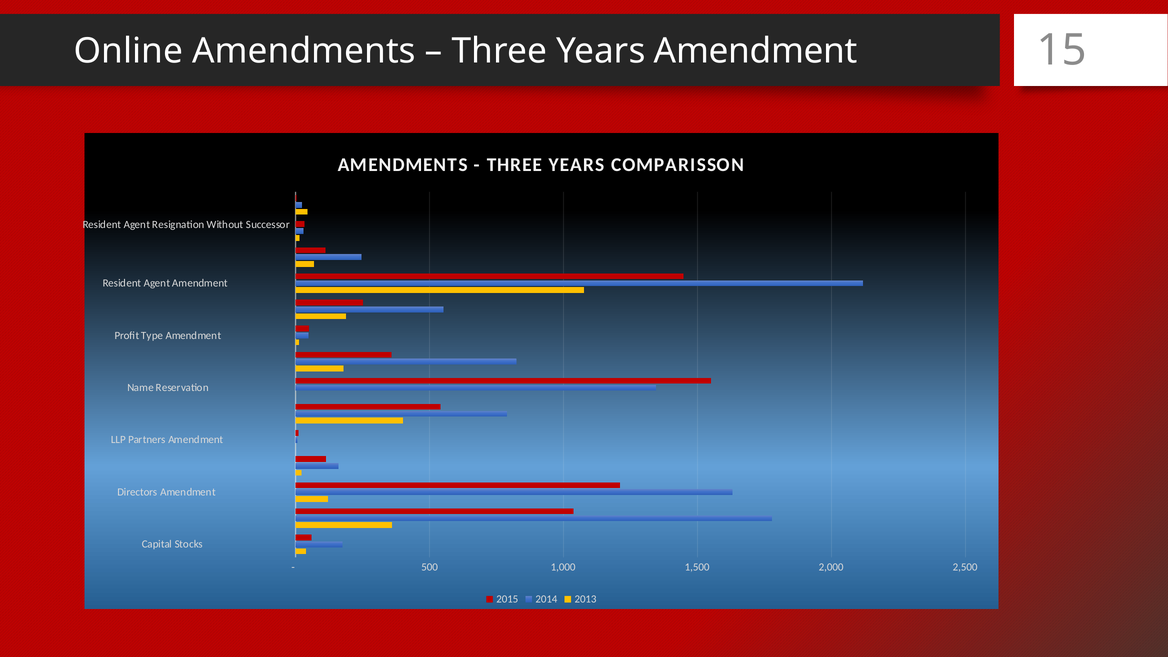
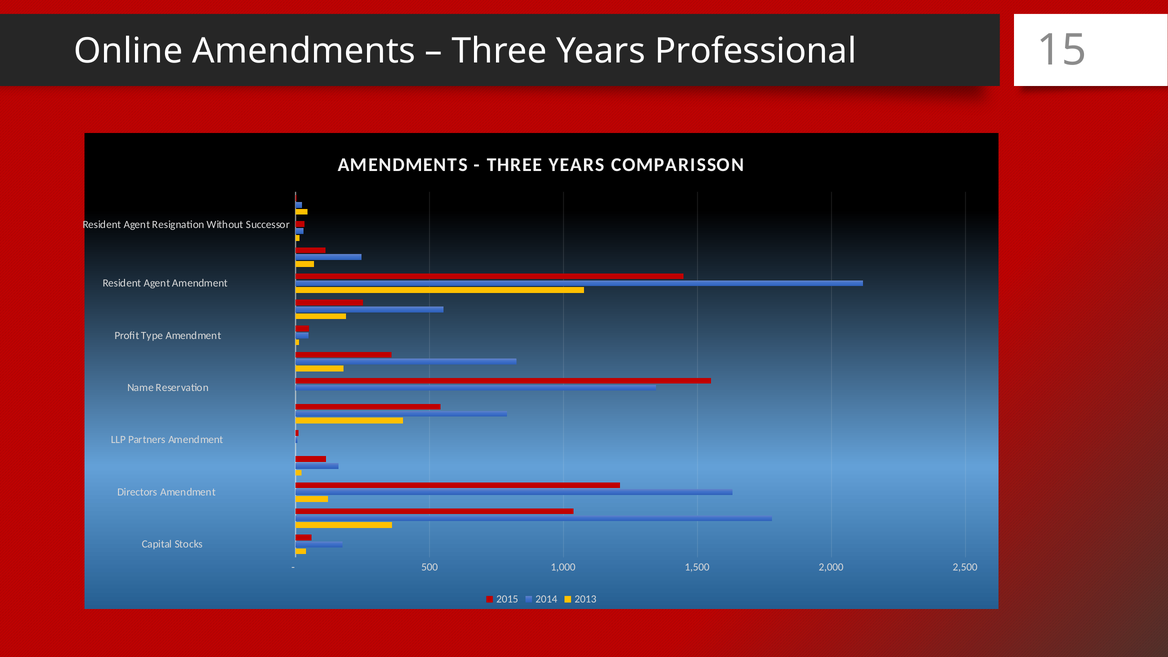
Years Amendment: Amendment -> Professional
